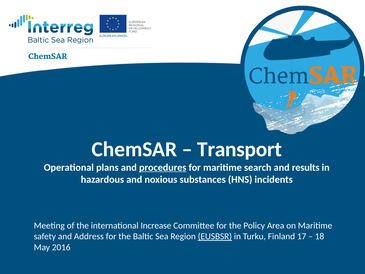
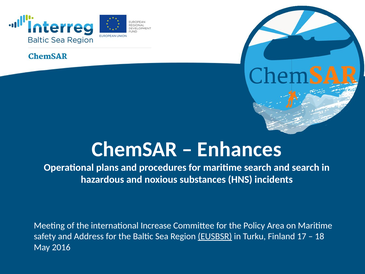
Transport: Transport -> Enhances
procedures underline: present -> none
and results: results -> search
